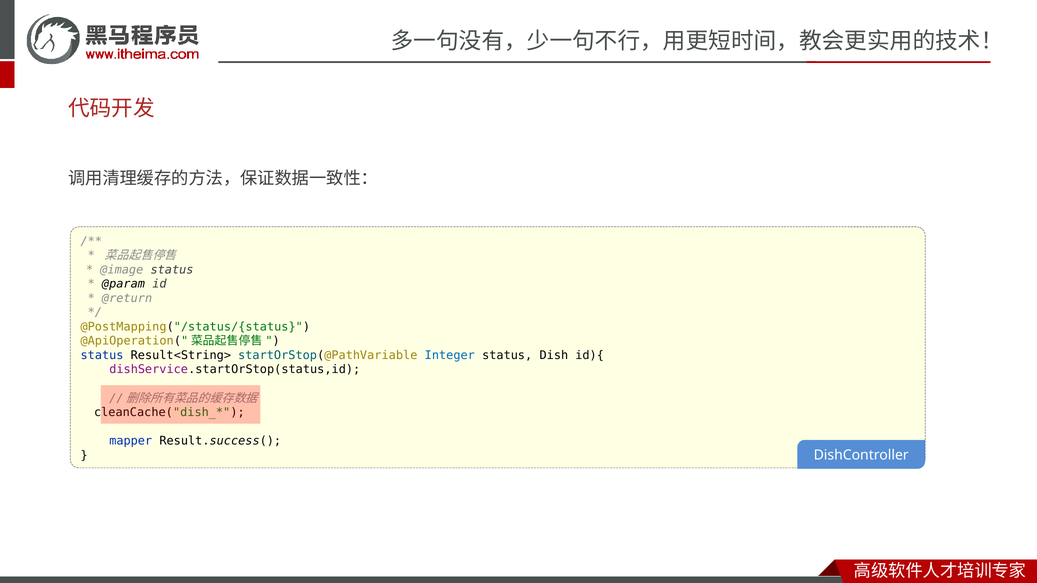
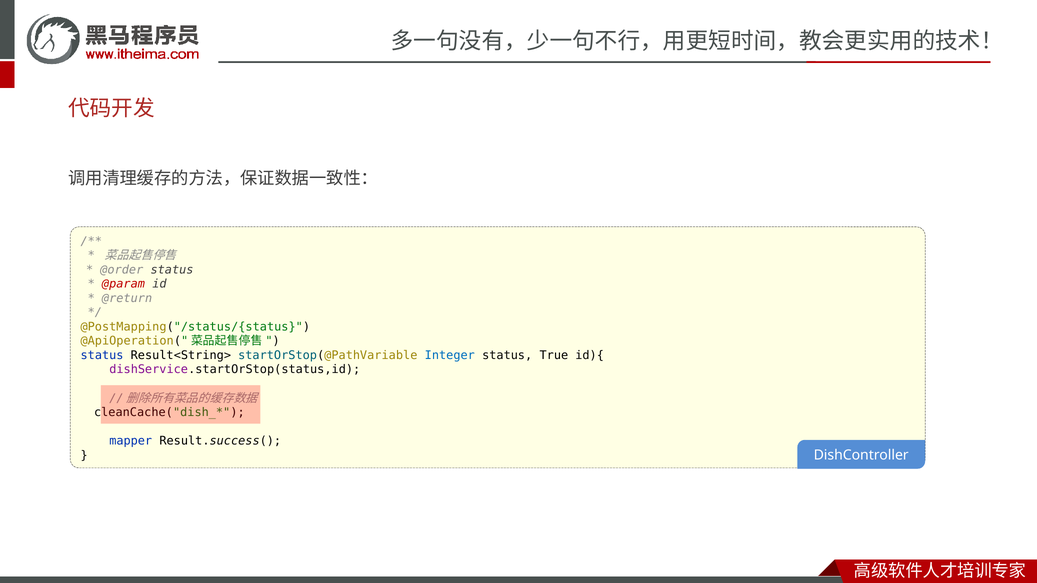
@image: @image -> @order
@param colour: black -> red
Dish: Dish -> True
